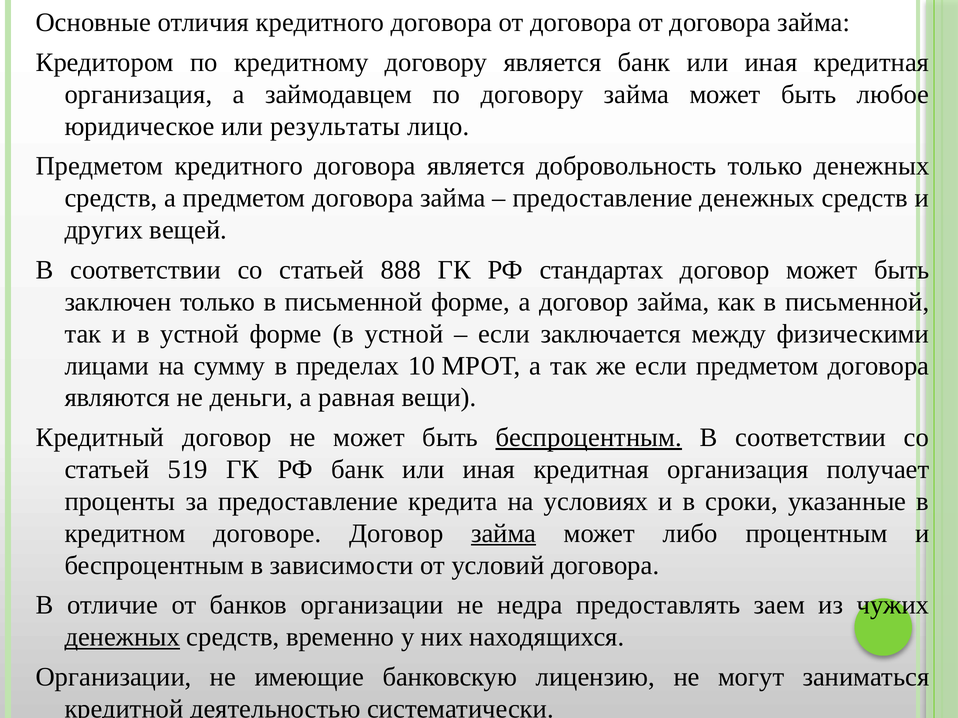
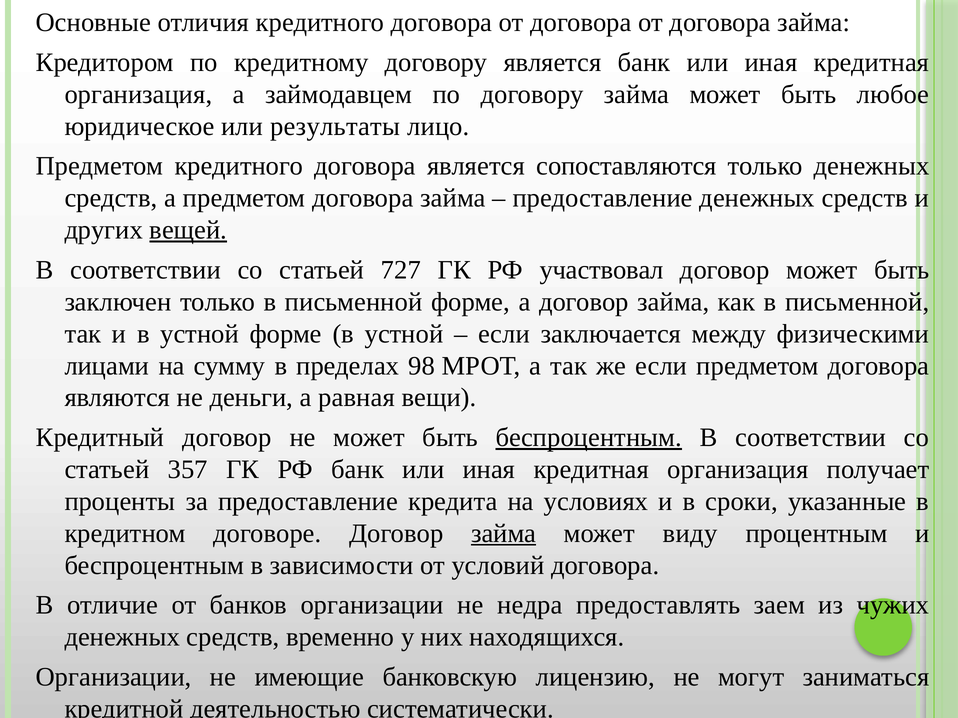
добровольность: добровольность -> сопоставляются
вещей underline: none -> present
888: 888 -> 727
стандартах: стандартах -> участвовал
10: 10 -> 98
519: 519 -> 357
либо: либо -> виду
денежных at (122, 638) underline: present -> none
